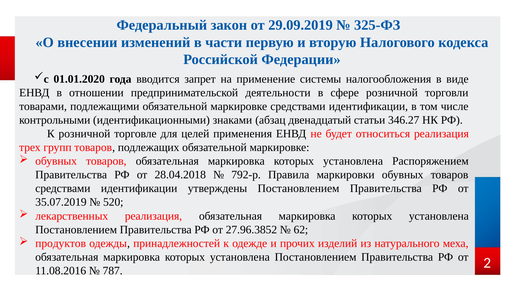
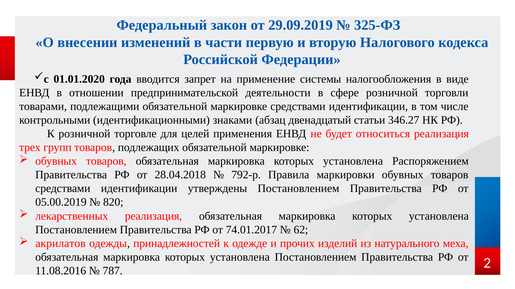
35.07.2019: 35.07.2019 -> 05.00.2019
520: 520 -> 820
27.96.3852: 27.96.3852 -> 74.01.2017
продуктов: продуктов -> акрилатов
